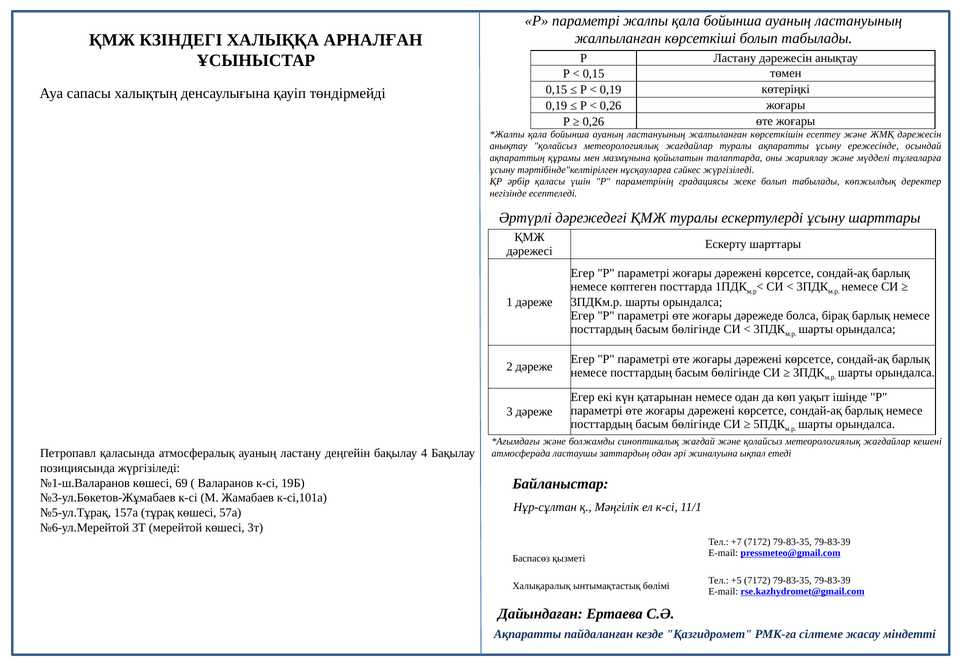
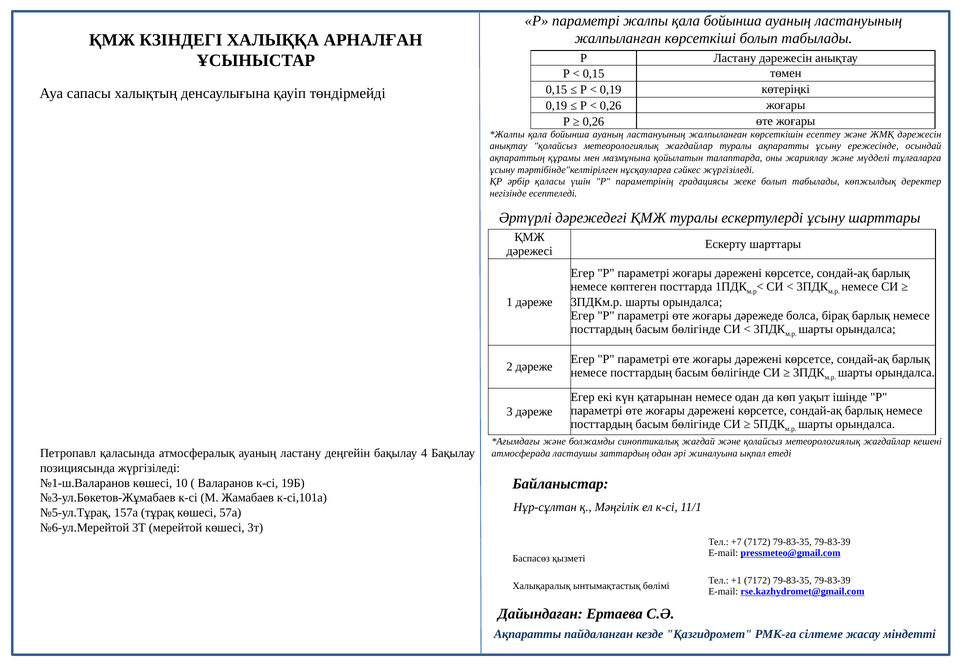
69: 69 -> 10
+5: +5 -> +1
